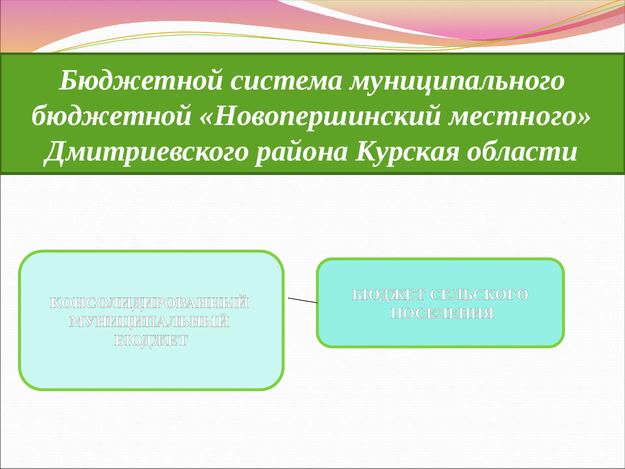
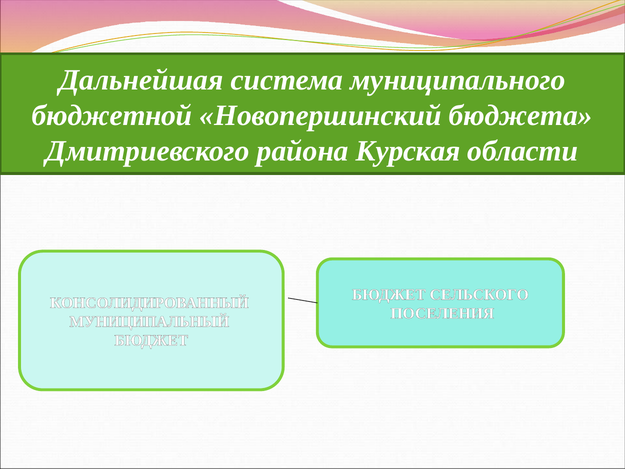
Бюджетной at (141, 80): Бюджетной -> Дальнейшая
местного: местного -> бюджета
